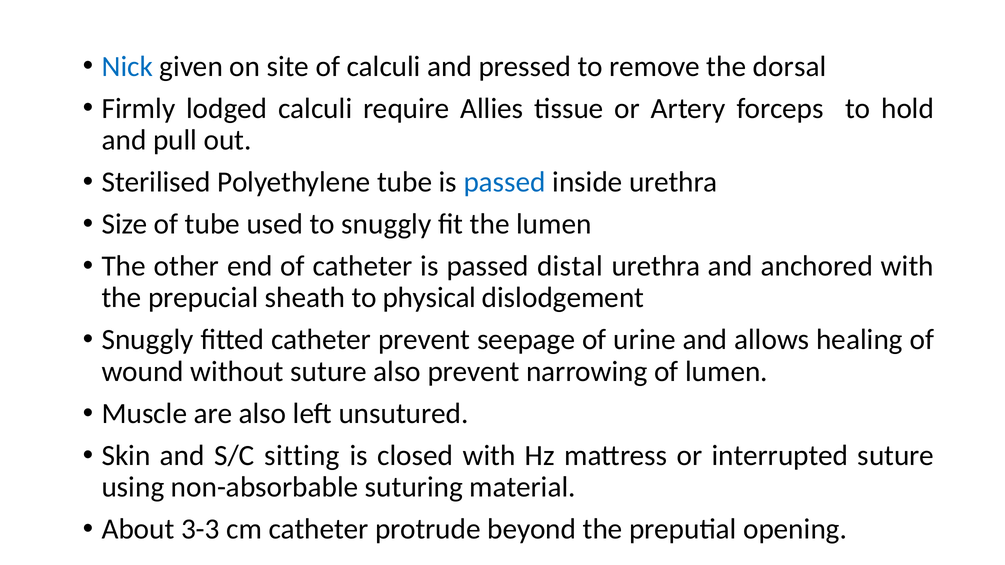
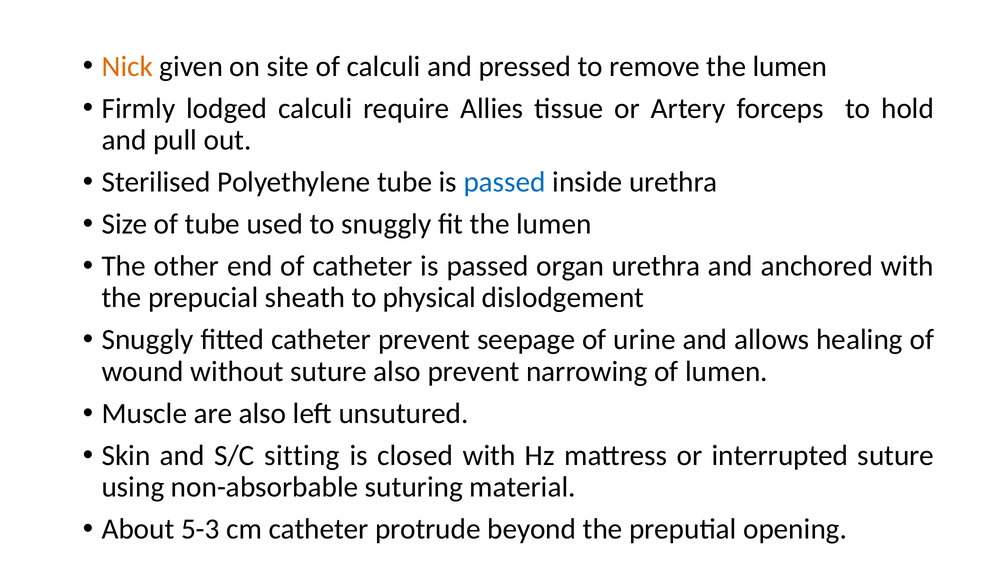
Nick colour: blue -> orange
remove the dorsal: dorsal -> lumen
distal: distal -> organ
3-3: 3-3 -> 5-3
